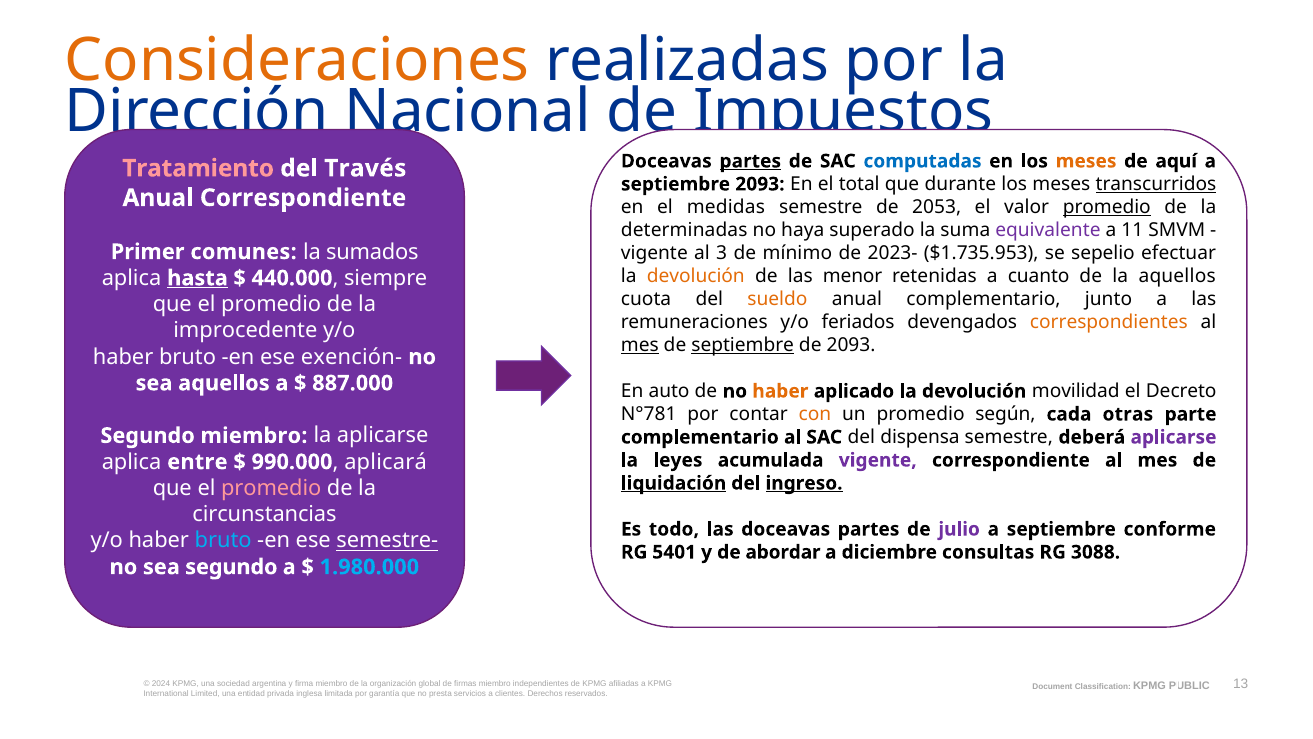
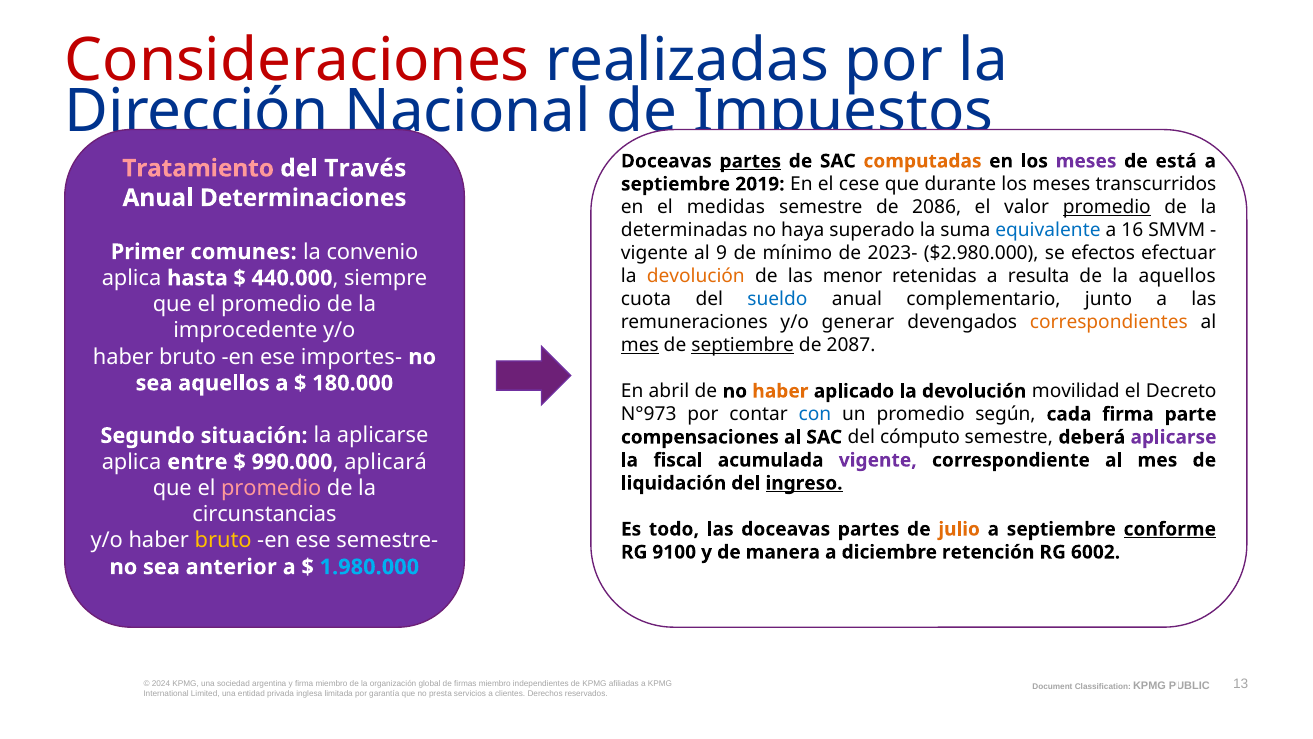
Consideraciones colour: orange -> red
computadas colour: blue -> orange
meses at (1086, 161) colour: orange -> purple
aquí: aquí -> está
septiembre 2093: 2093 -> 2019
total: total -> cese
transcurridos underline: present -> none
Anual Correspondiente: Correspondiente -> Determinaciones
2053: 2053 -> 2086
equivalente colour: purple -> blue
11: 11 -> 16
3: 3 -> 9
$1.735.953: $1.735.953 -> $2.980.000
sepelio: sepelio -> efectos
sumados: sumados -> convenio
cuanto: cuanto -> resulta
hasta underline: present -> none
sueldo colour: orange -> blue
feriados: feriados -> generar
de 2093: 2093 -> 2087
exención-: exención- -> importes-
887.000: 887.000 -> 180.000
auto: auto -> abril
N°781: N°781 -> N°973
con colour: orange -> blue
cada otras: otras -> firma
Segundo miembro: miembro -> situación
complementario at (700, 437): complementario -> compensaciones
dispensa: dispensa -> cómputo
leyes: leyes -> fiscal
liquidación underline: present -> none
julio colour: purple -> orange
conforme underline: none -> present
bruto at (223, 540) colour: light blue -> yellow
semestre- underline: present -> none
5401: 5401 -> 9100
abordar: abordar -> manera
consultas: consultas -> retención
3088: 3088 -> 6002
sea segundo: segundo -> anterior
